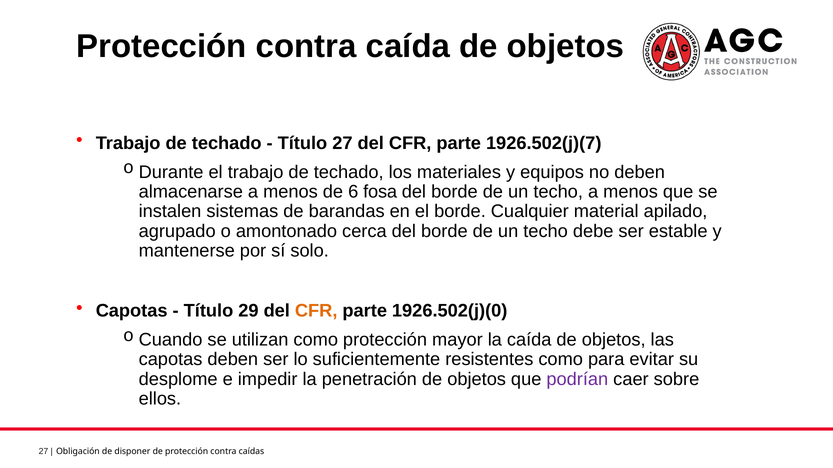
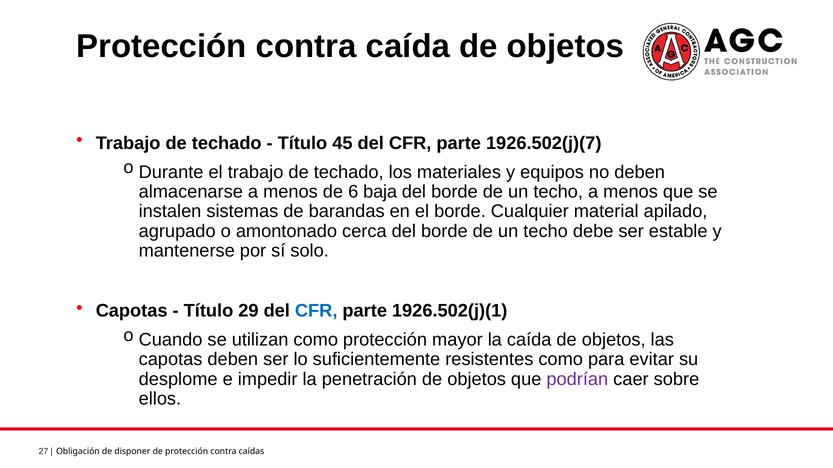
Título 27: 27 -> 45
fosa: fosa -> baja
CFR at (316, 311) colour: orange -> blue
1926.502(j)(0: 1926.502(j)(0 -> 1926.502(j)(1
